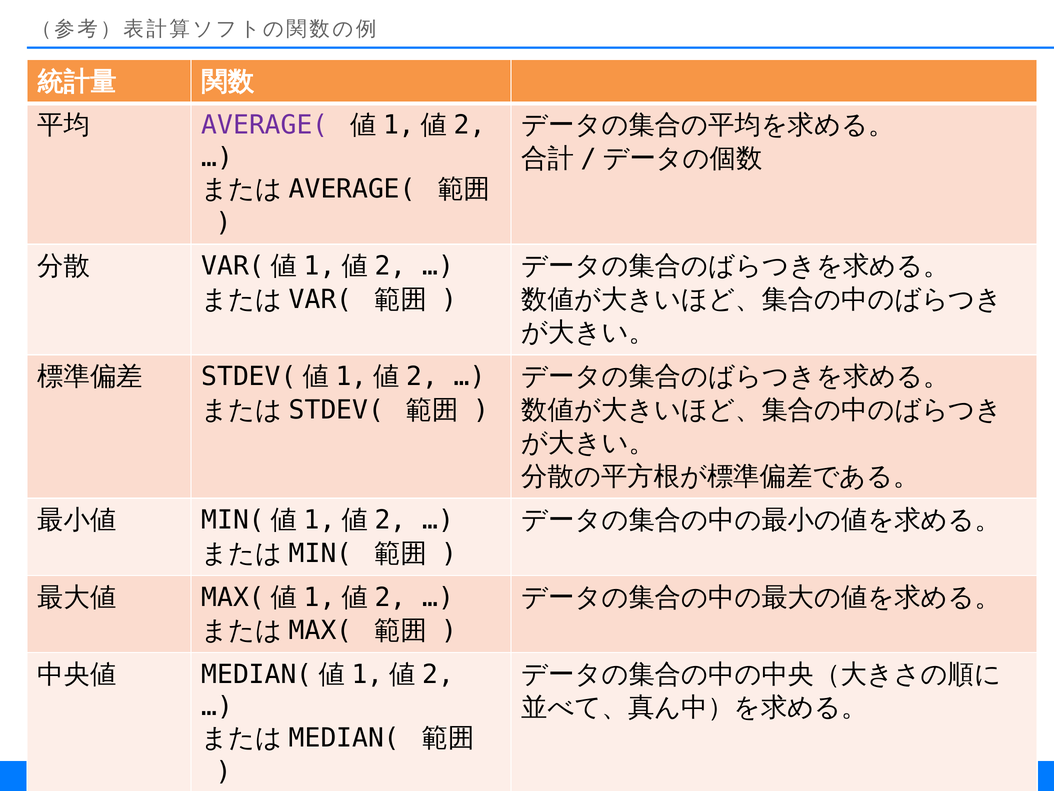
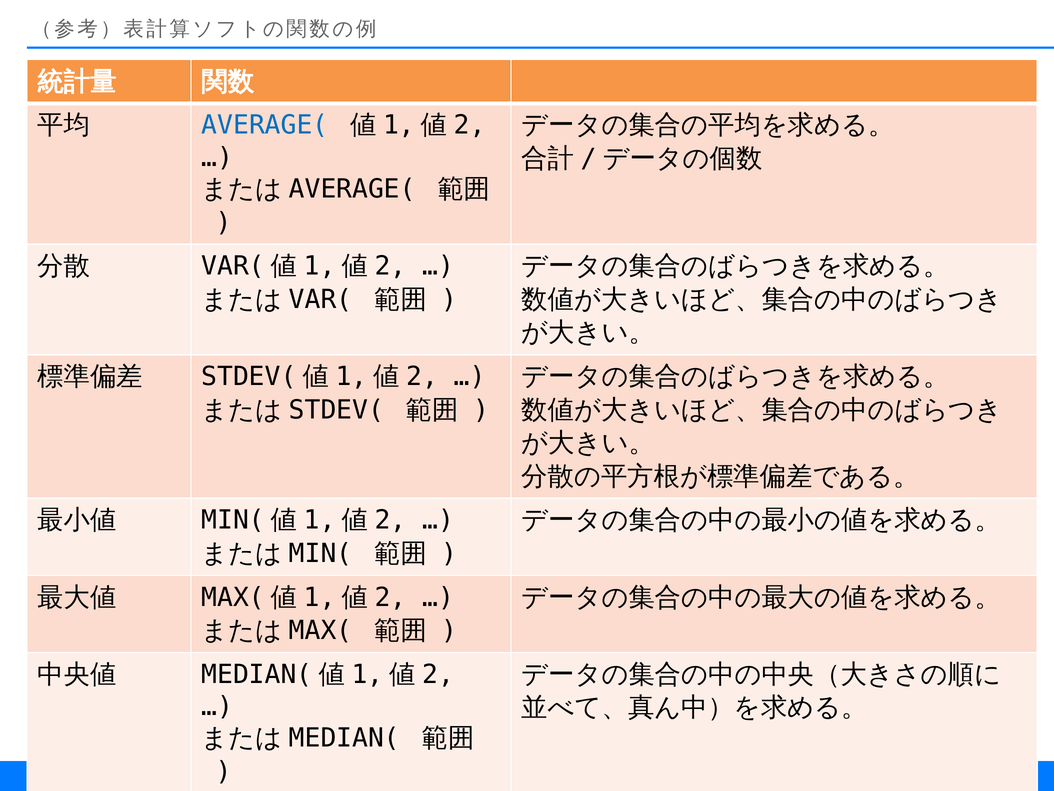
AVERAGE( colour: purple -> blue
